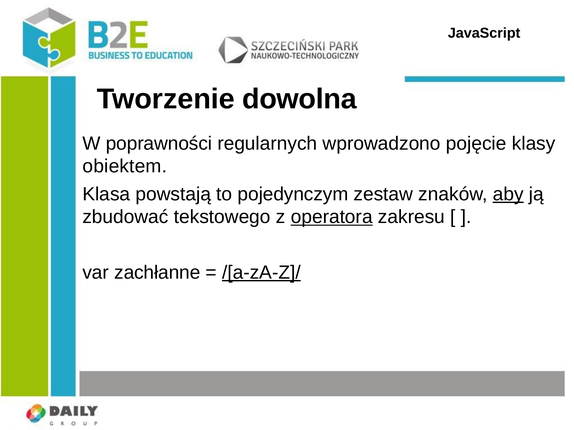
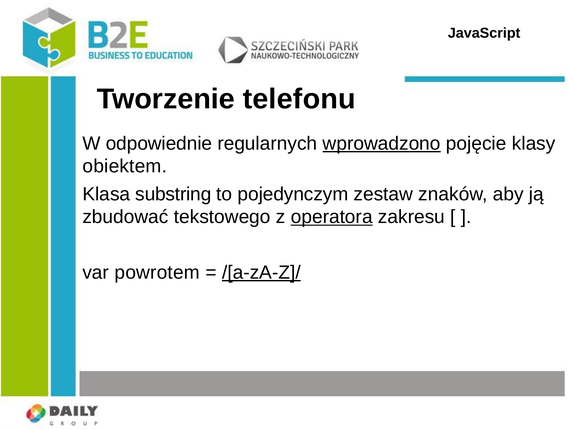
dowolna: dowolna -> telefonu
poprawności: poprawności -> odpowiednie
wprowadzono underline: none -> present
powstają: powstają -> substring
aby underline: present -> none
zachłanne: zachłanne -> powrotem
